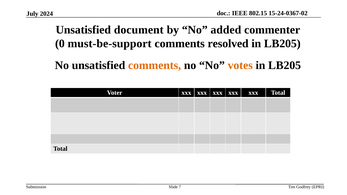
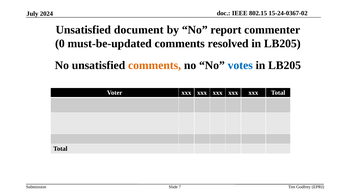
added: added -> report
must-be-support: must-be-support -> must-be-updated
votes colour: orange -> blue
